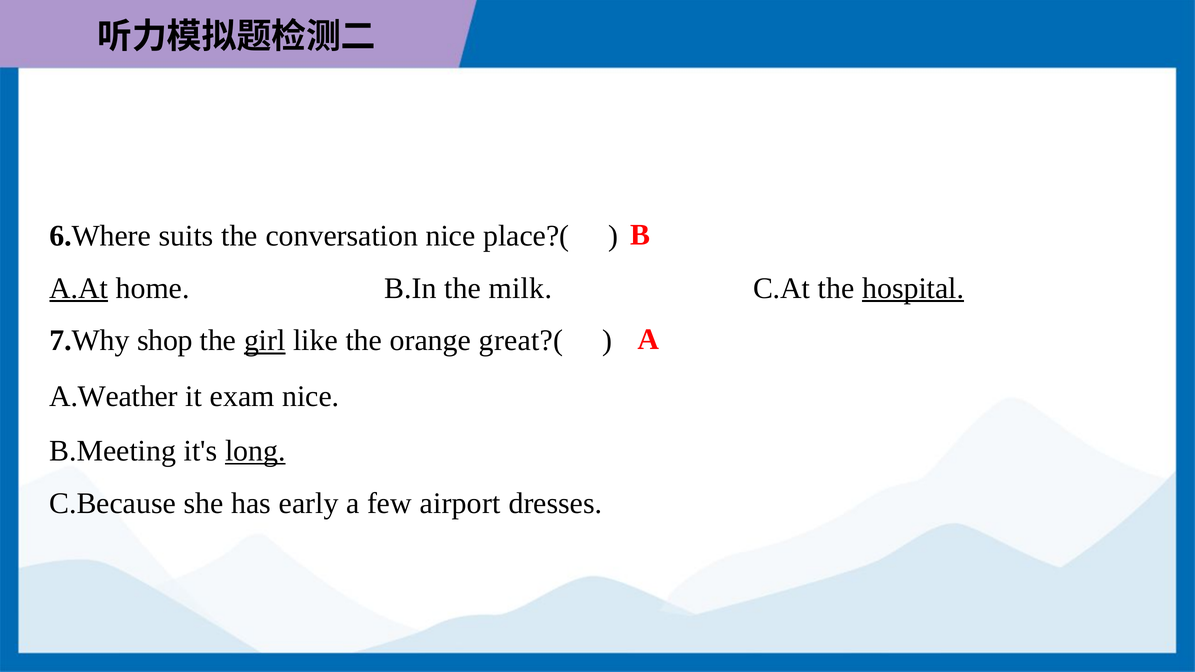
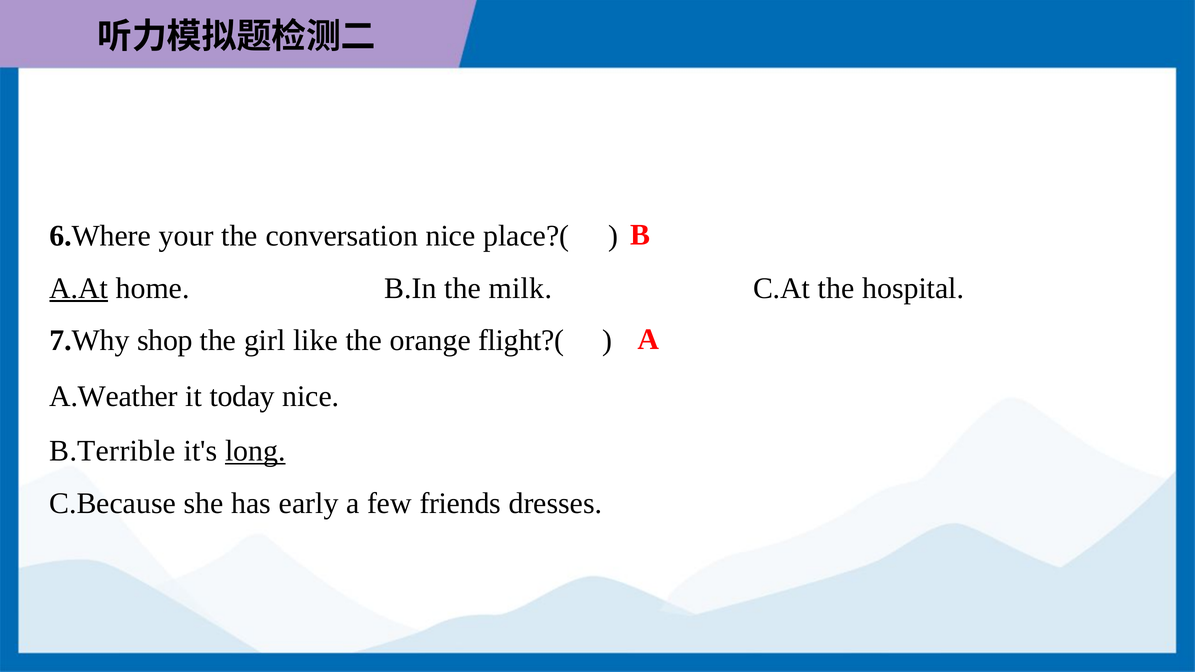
suits: suits -> your
hospital underline: present -> none
girl underline: present -> none
great?(: great?( -> flight?(
exam: exam -> today
B.Meeting: B.Meeting -> B.Terrible
airport: airport -> friends
